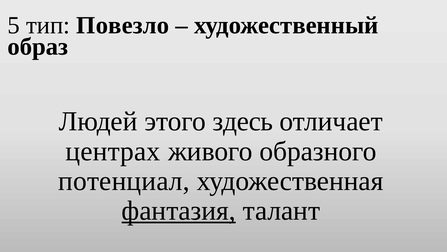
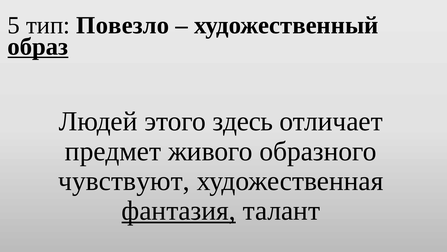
образ underline: none -> present
центрах: центрах -> предмет
потенциал: потенциал -> чувствуют
